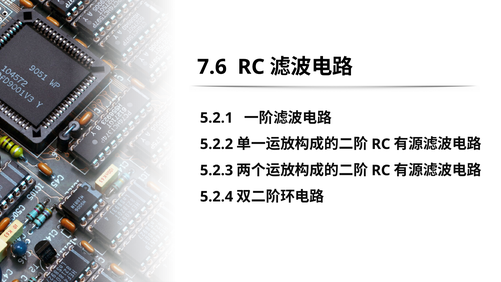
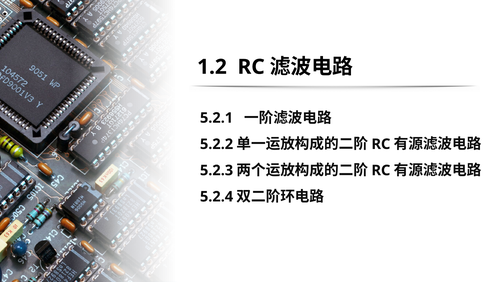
7.6: 7.6 -> 1.2
